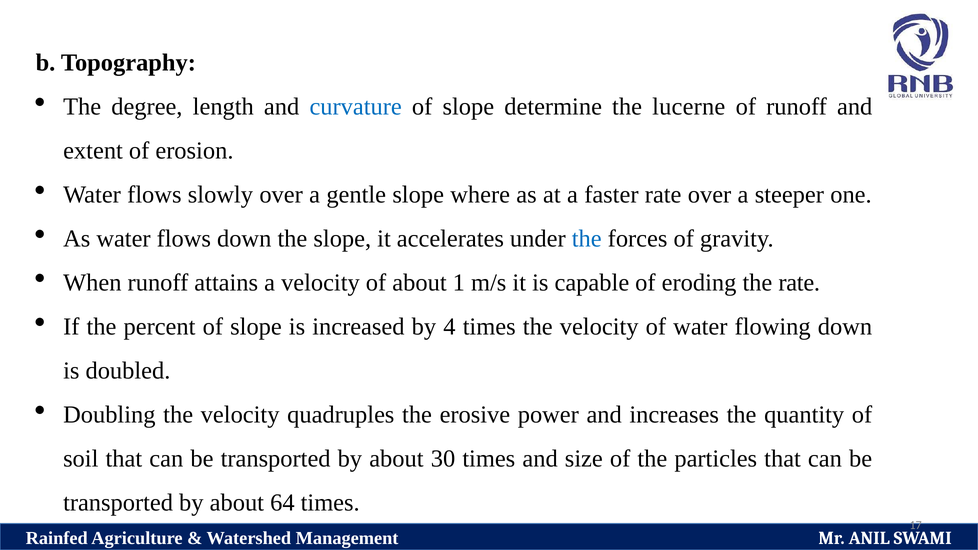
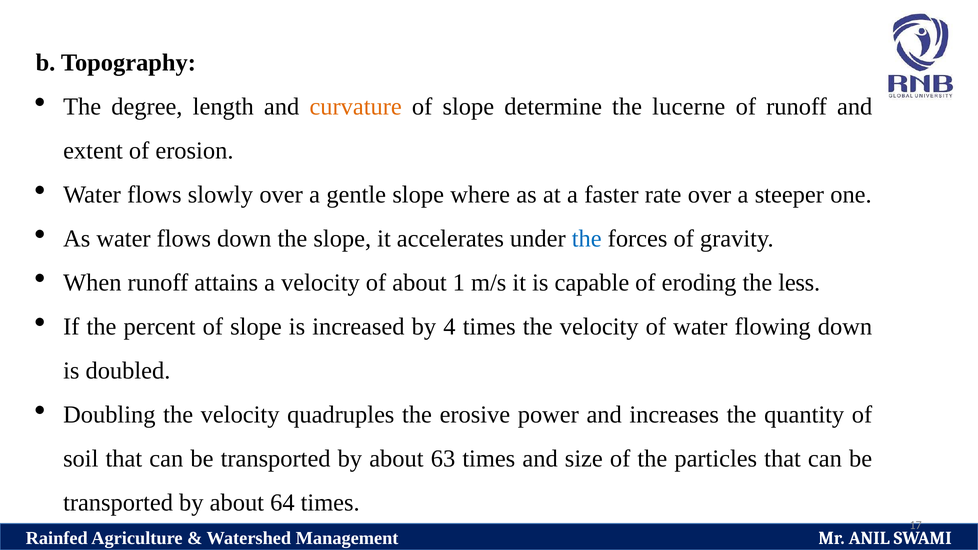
curvature colour: blue -> orange
the rate: rate -> less
30: 30 -> 63
